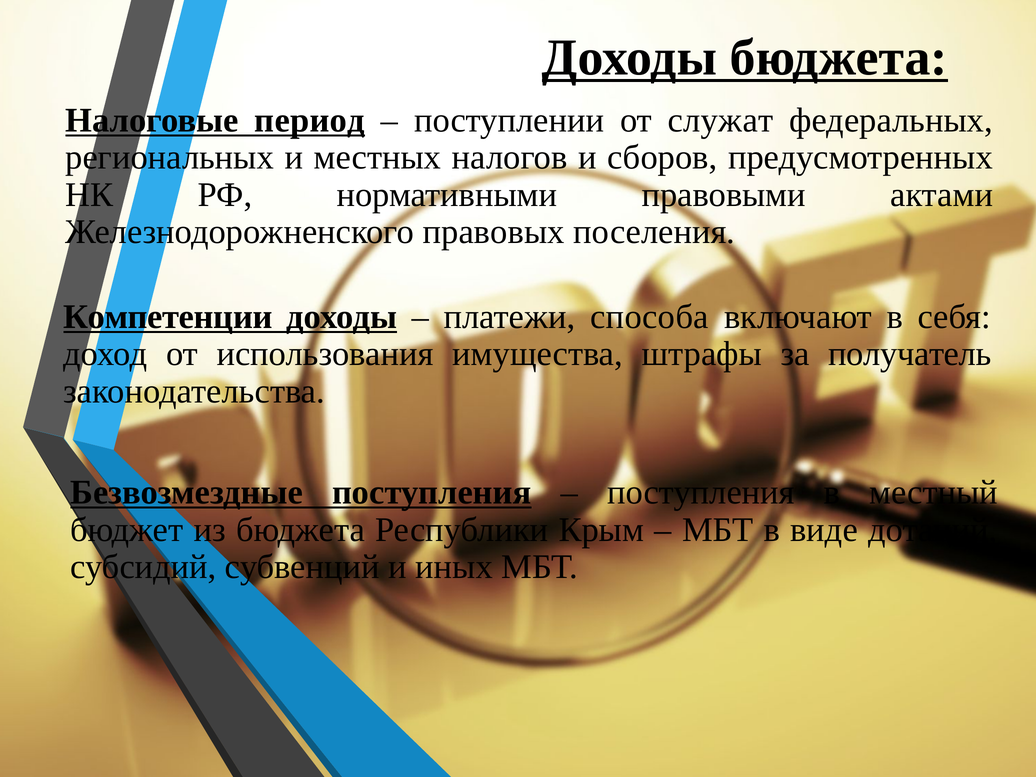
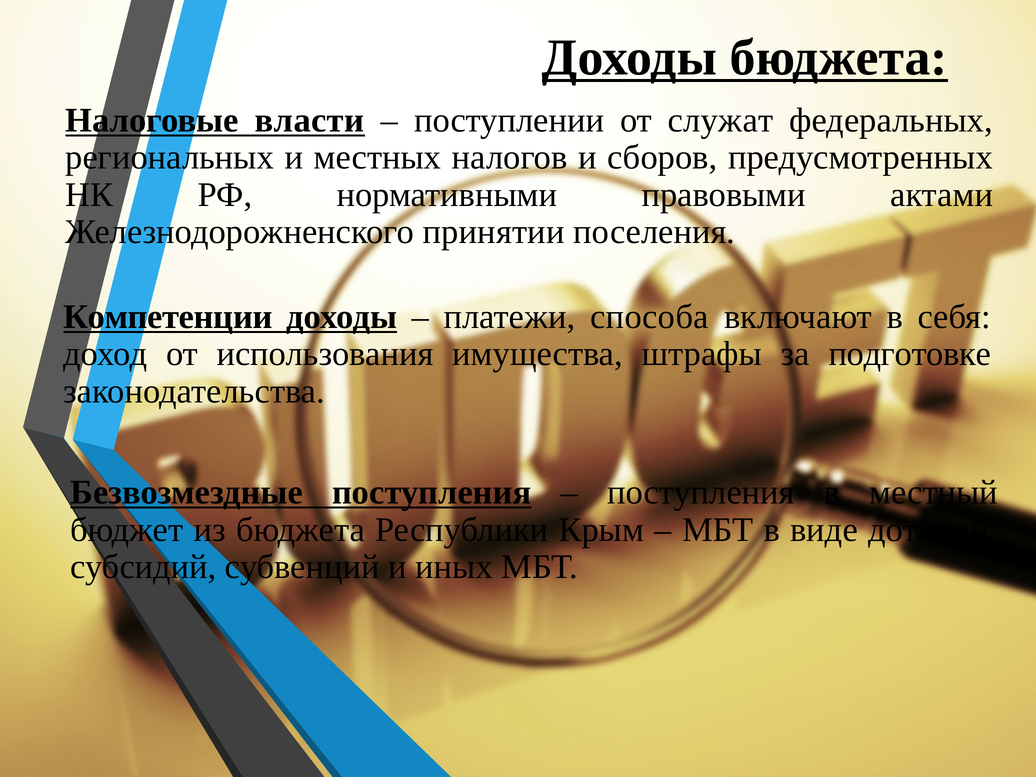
период: период -> власти
правовых: правовых -> принятии
получатель: получатель -> подготовке
